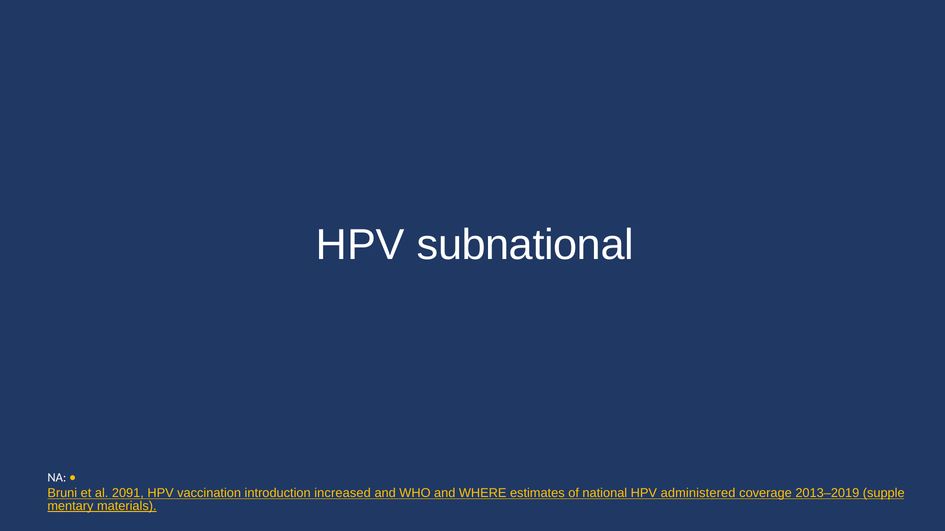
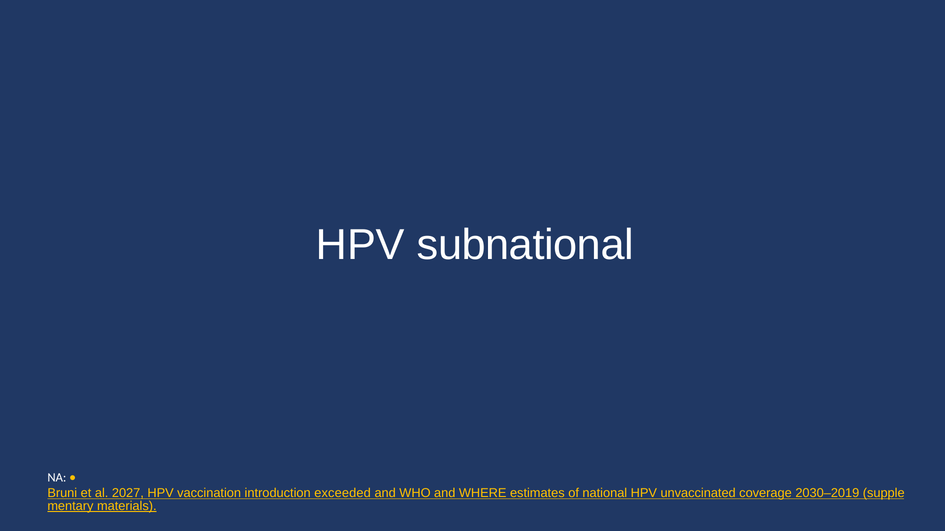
2091: 2091 -> 2027
increased: increased -> exceeded
administered: administered -> unvaccinated
2013–2019: 2013–2019 -> 2030–2019
